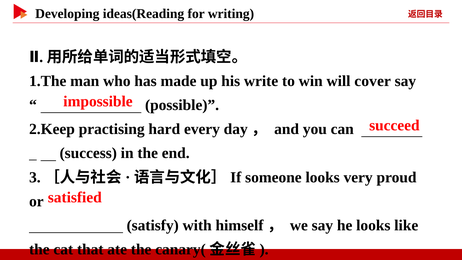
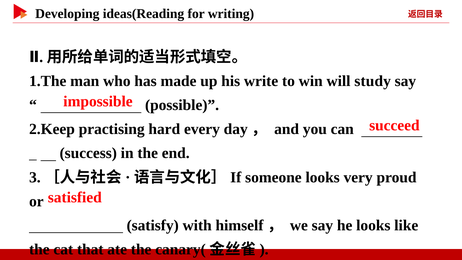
cover: cover -> study
